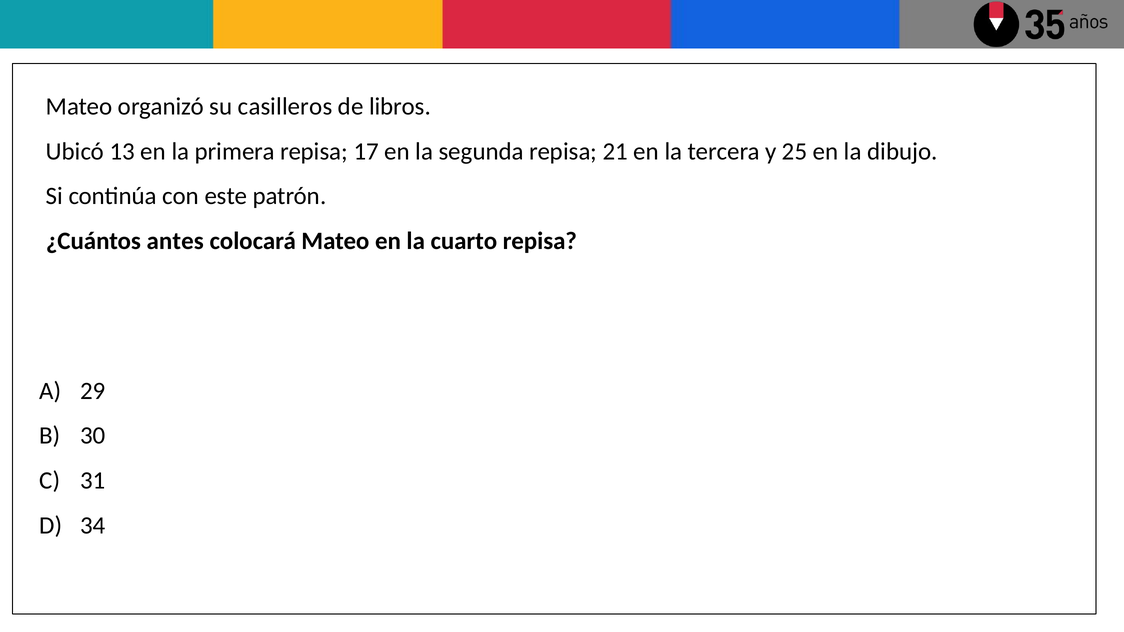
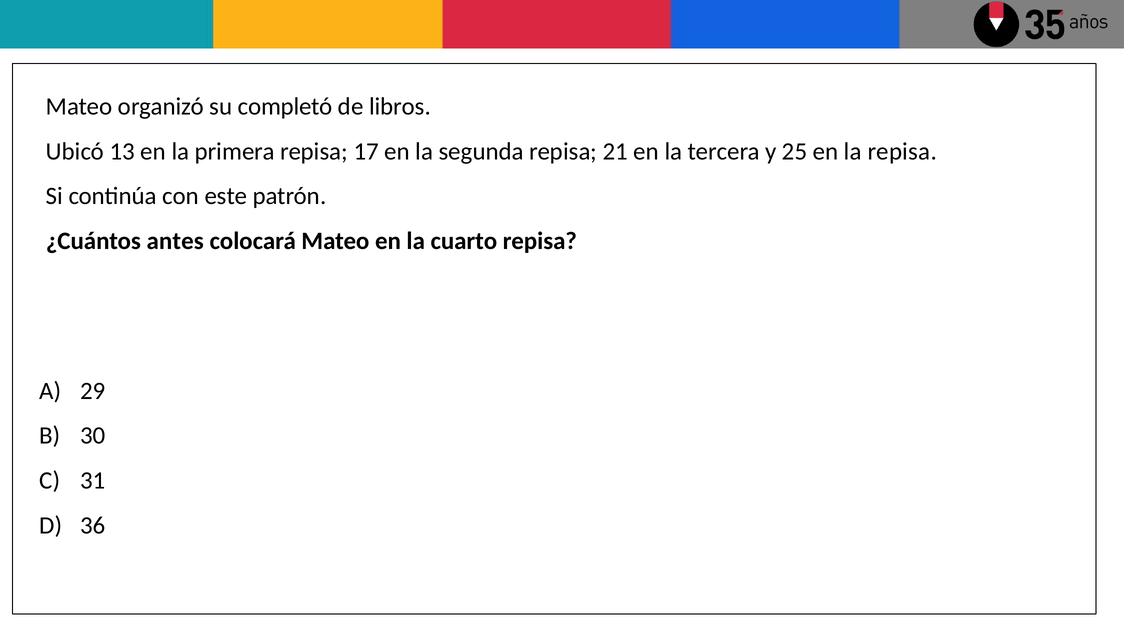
casilleros: casilleros -> completó
la dibujo: dibujo -> repisa
34: 34 -> 36
